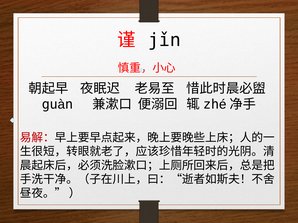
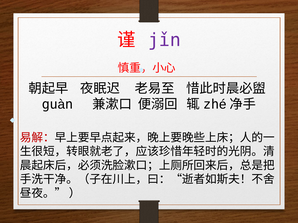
jǐn colour: black -> purple
